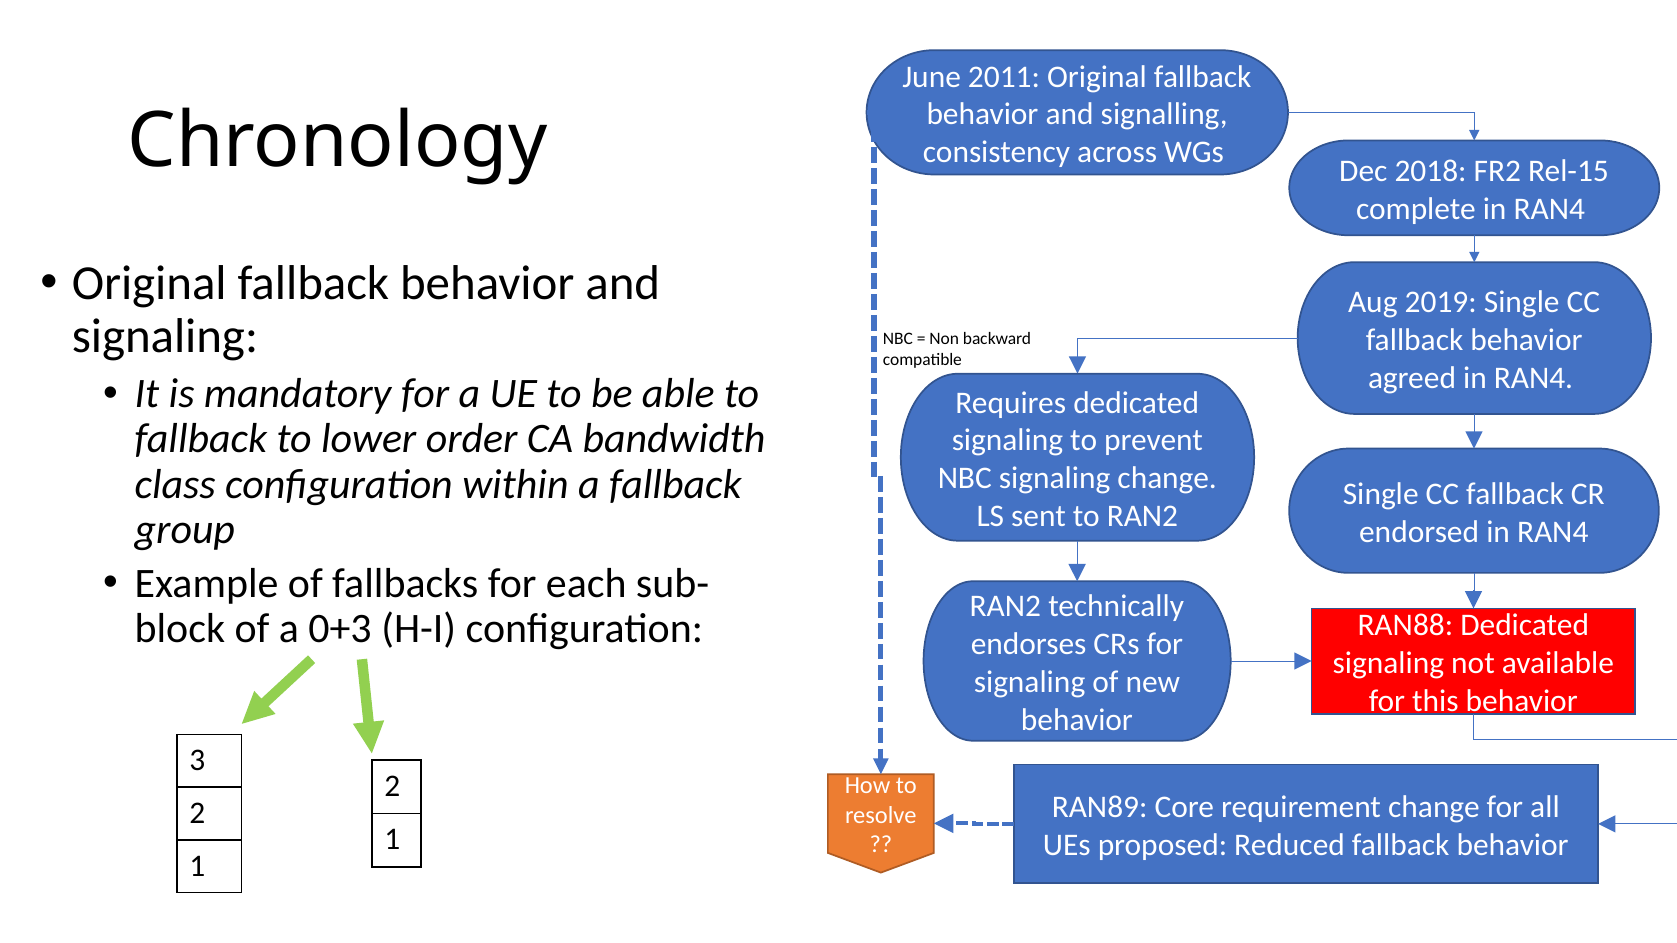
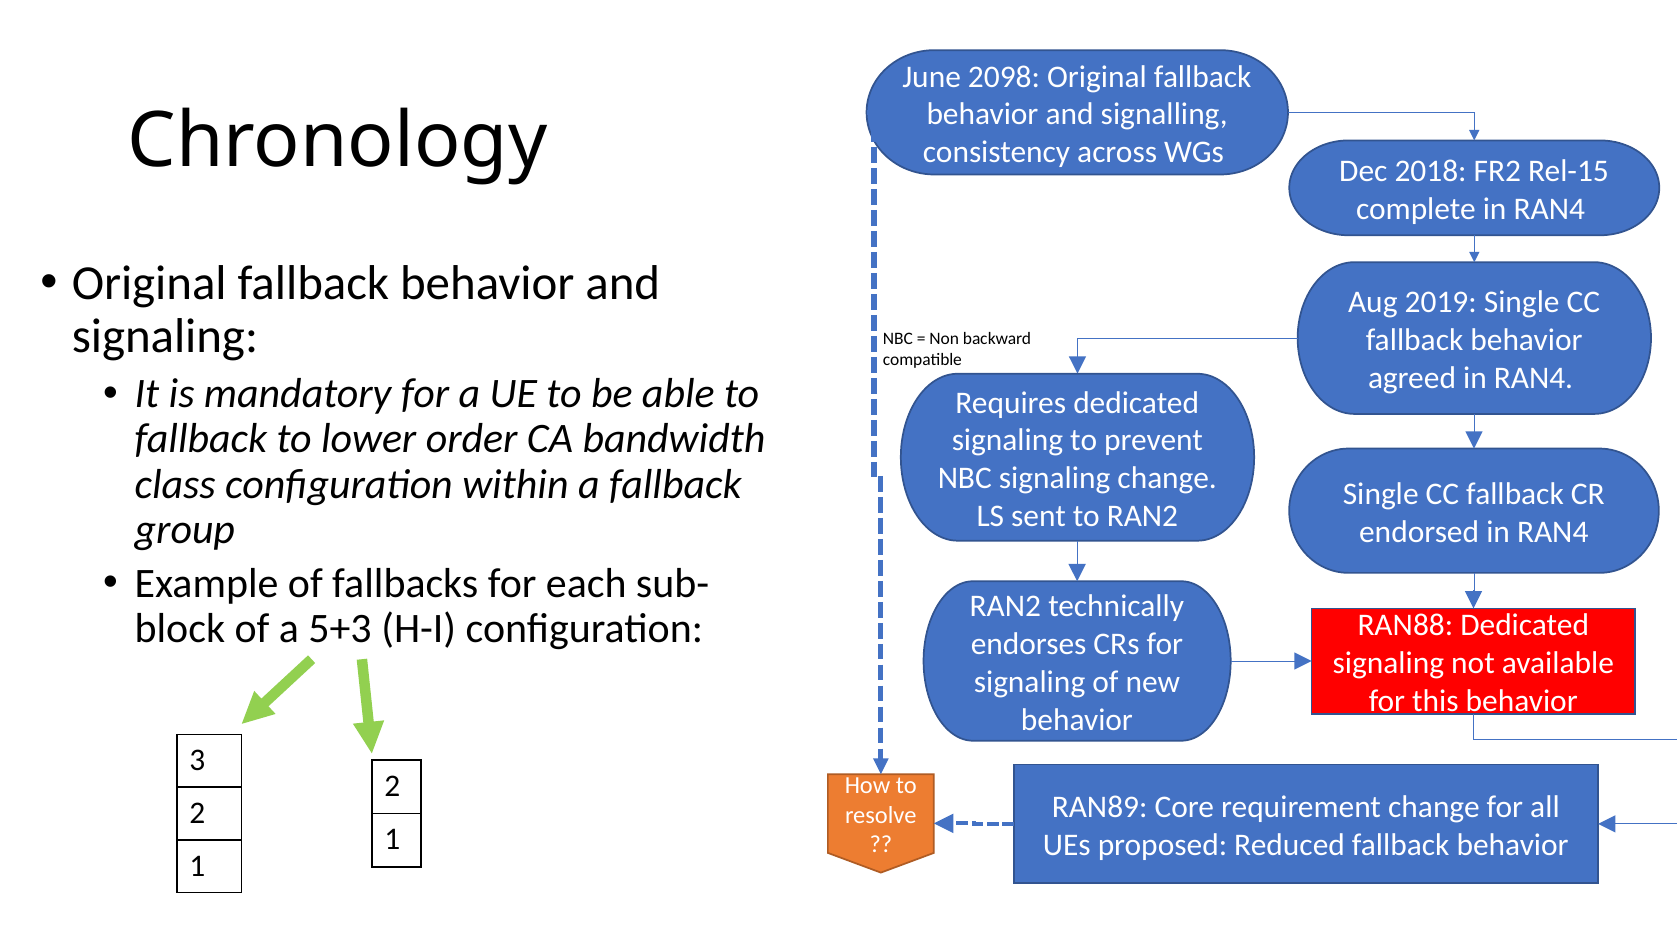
2011: 2011 -> 2098
0+3: 0+3 -> 5+3
